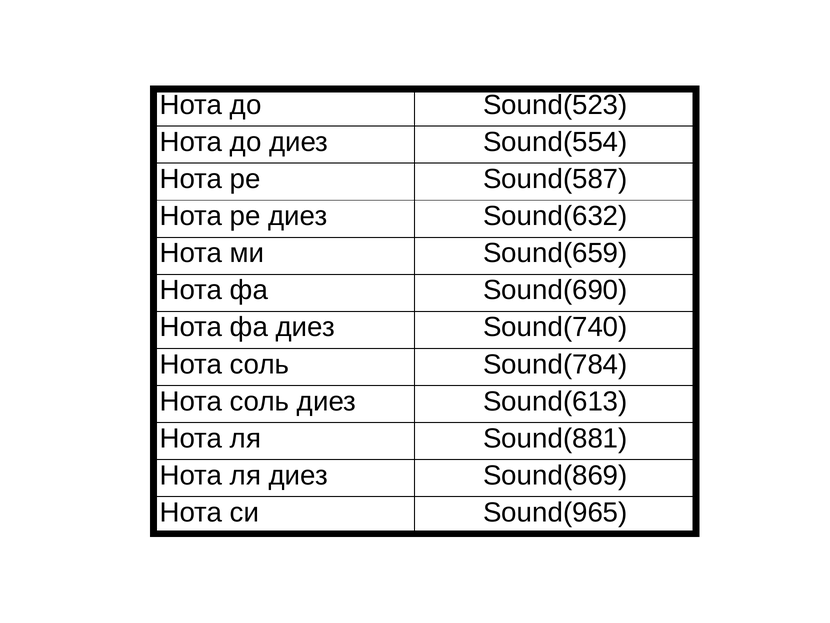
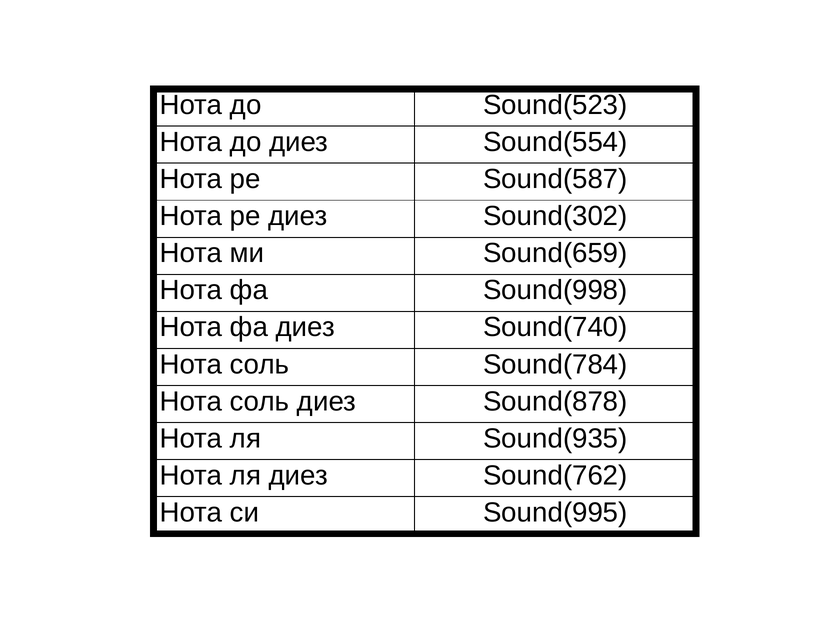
Sound(632: Sound(632 -> Sound(302
Sound(690: Sound(690 -> Sound(998
Sound(613: Sound(613 -> Sound(878
Sound(881: Sound(881 -> Sound(935
Sound(869: Sound(869 -> Sound(762
Sound(965: Sound(965 -> Sound(995
